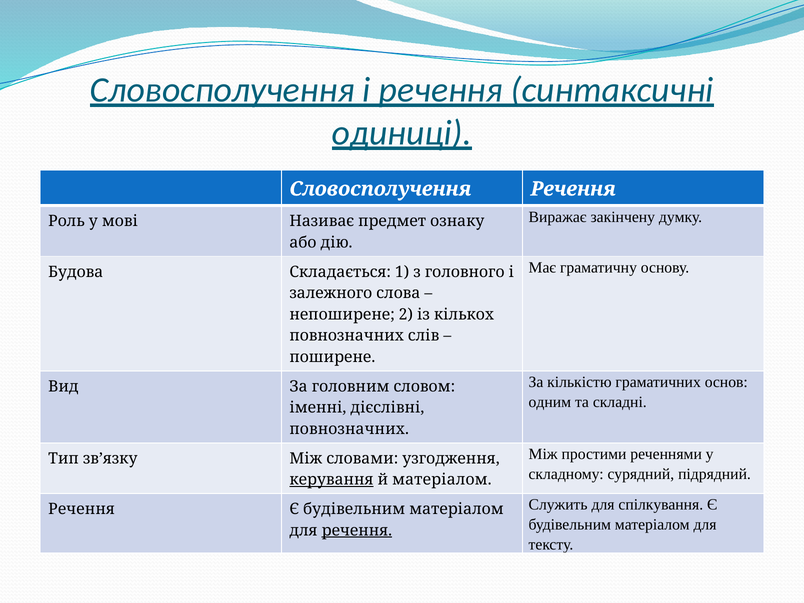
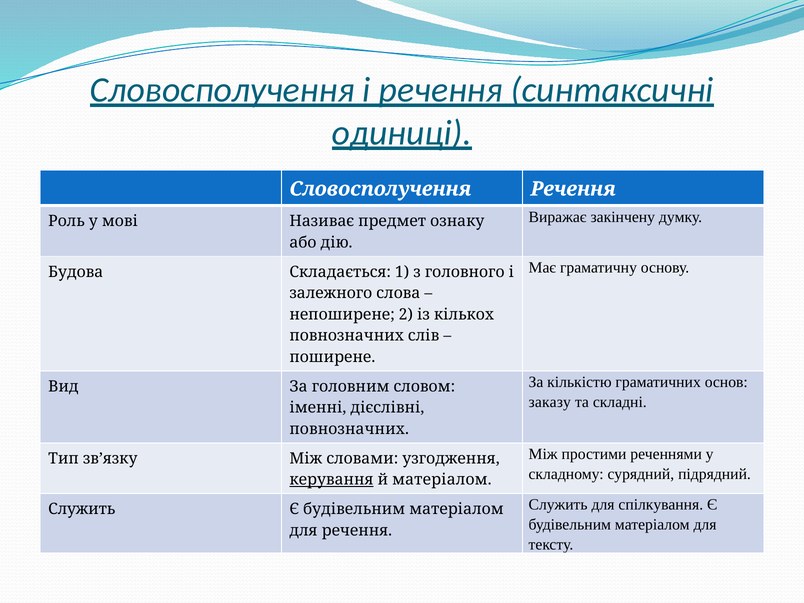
одним: одним -> заказу
Речення at (82, 509): Речення -> Служить
речення at (357, 530) underline: present -> none
